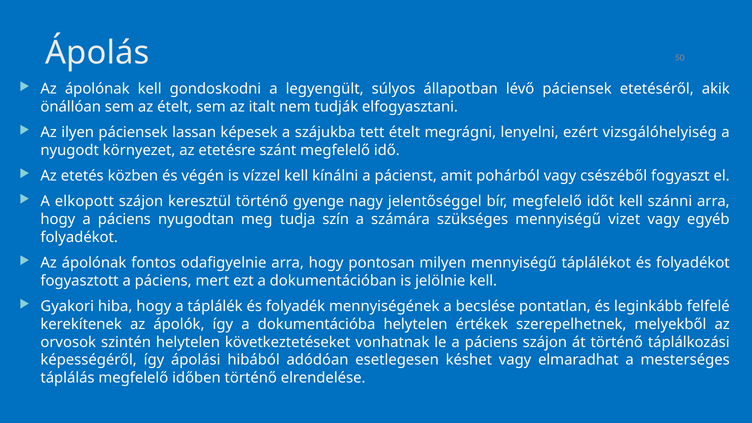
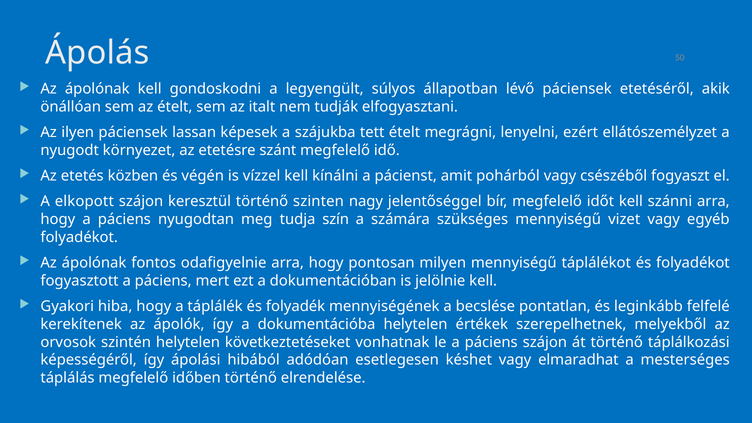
vizsgálóhelyiség: vizsgálóhelyiség -> ellátószemélyzet
gyenge: gyenge -> szinten
